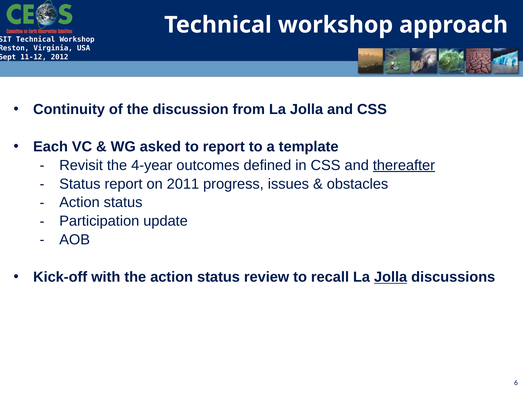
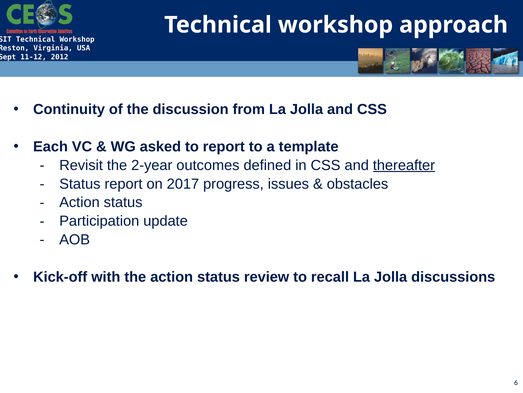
4-year: 4-year -> 2-year
2011: 2011 -> 2017
Jolla at (391, 276) underline: present -> none
